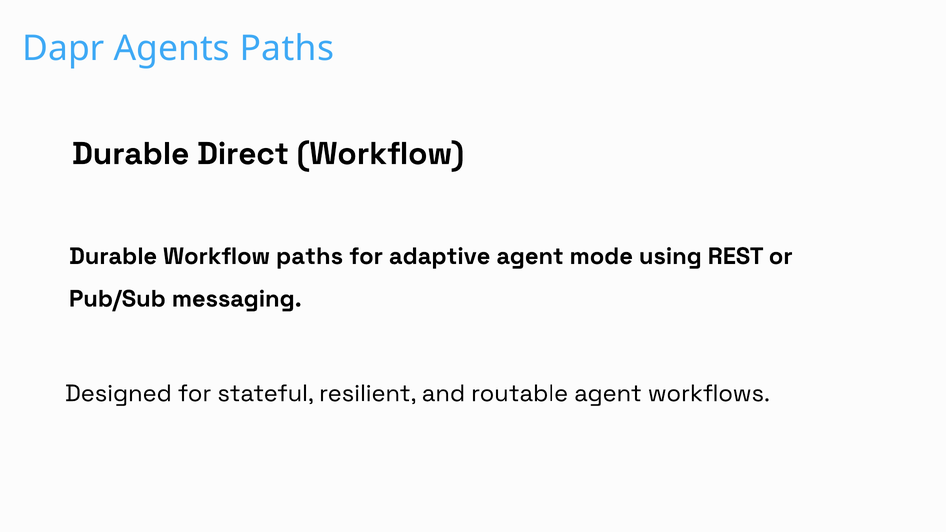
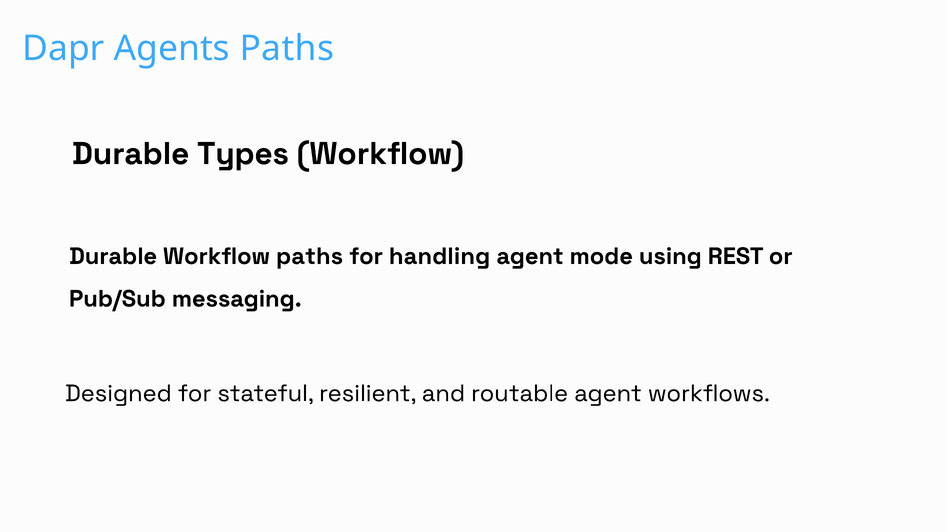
Direct: Direct -> Types
adaptive: adaptive -> handling
